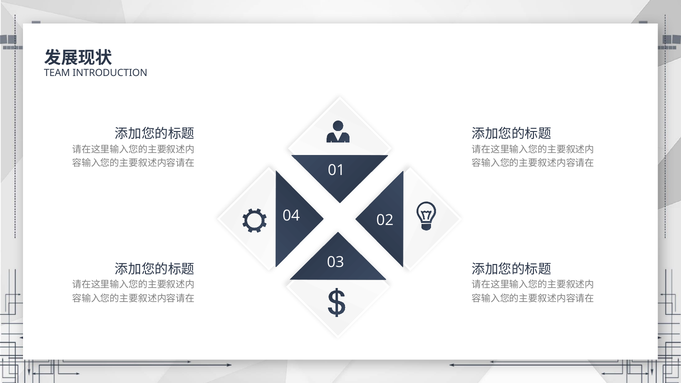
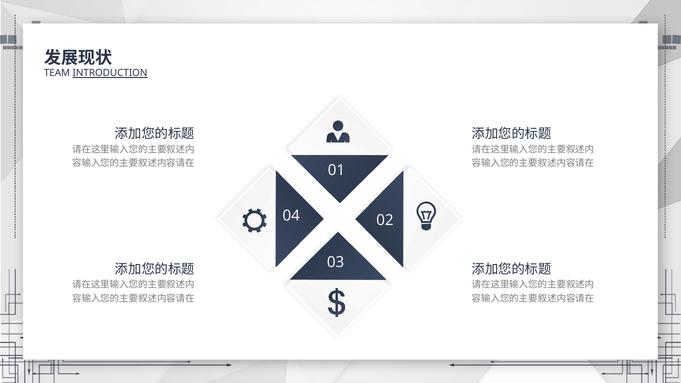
INTRODUCTION underline: none -> present
